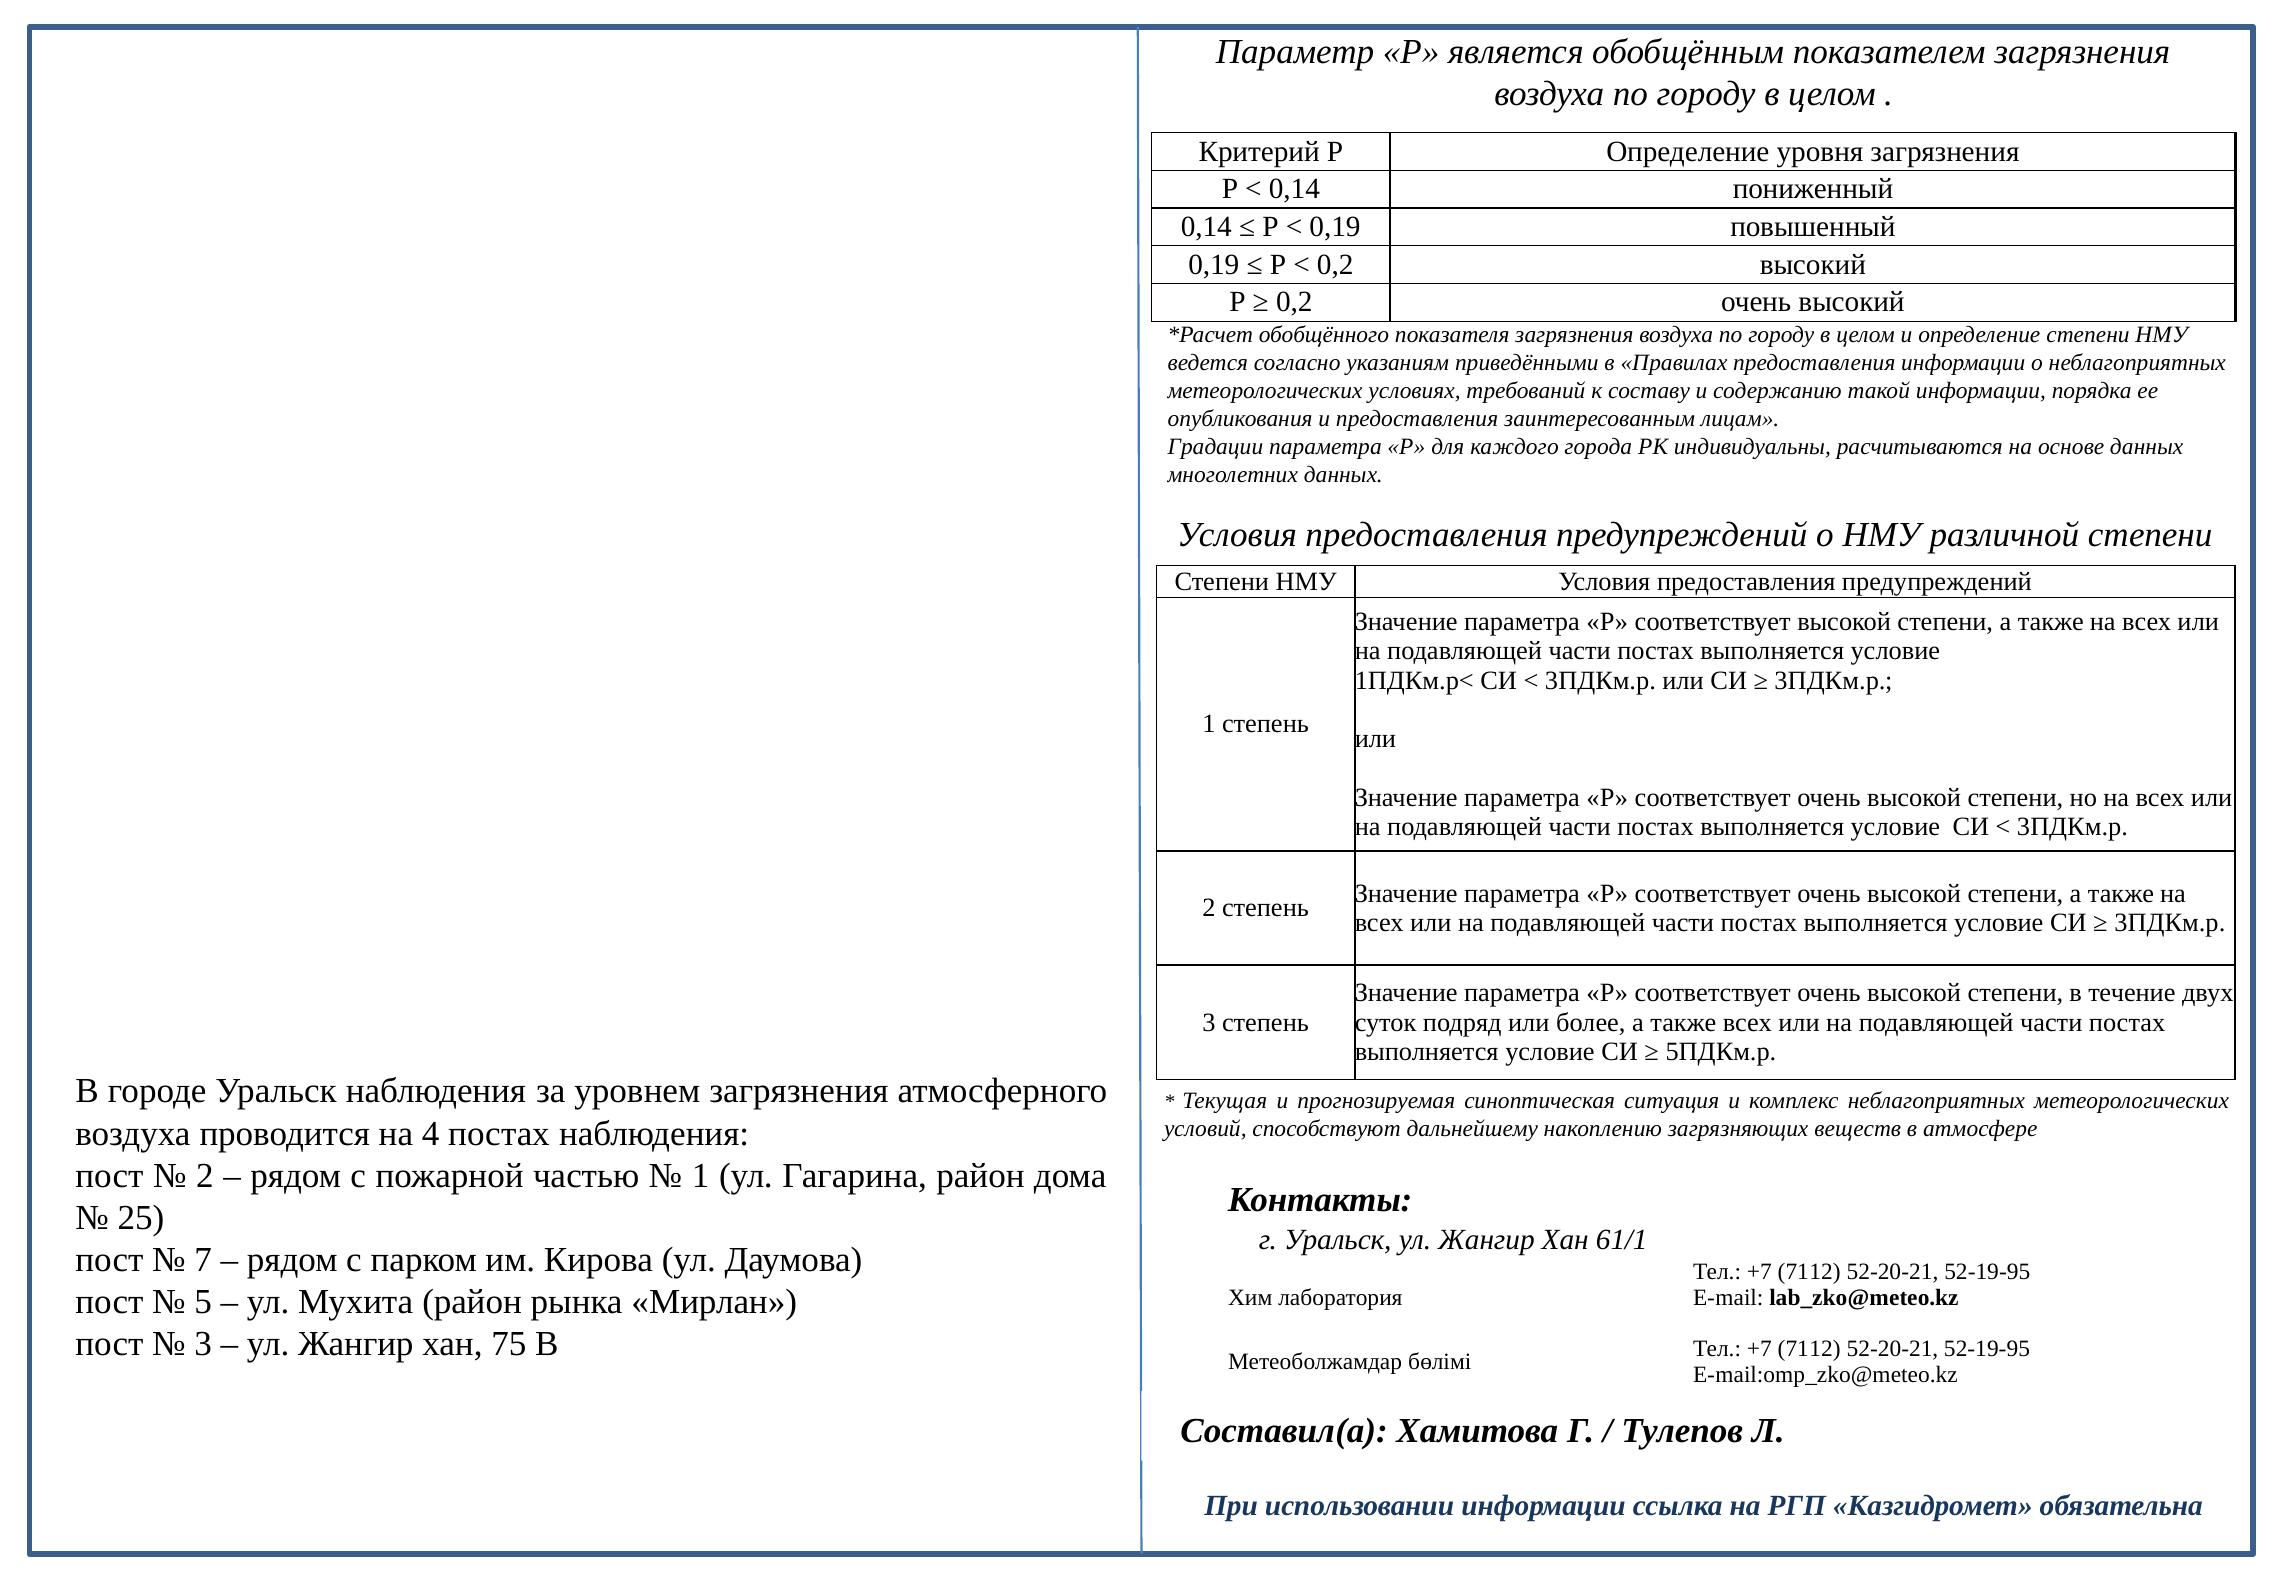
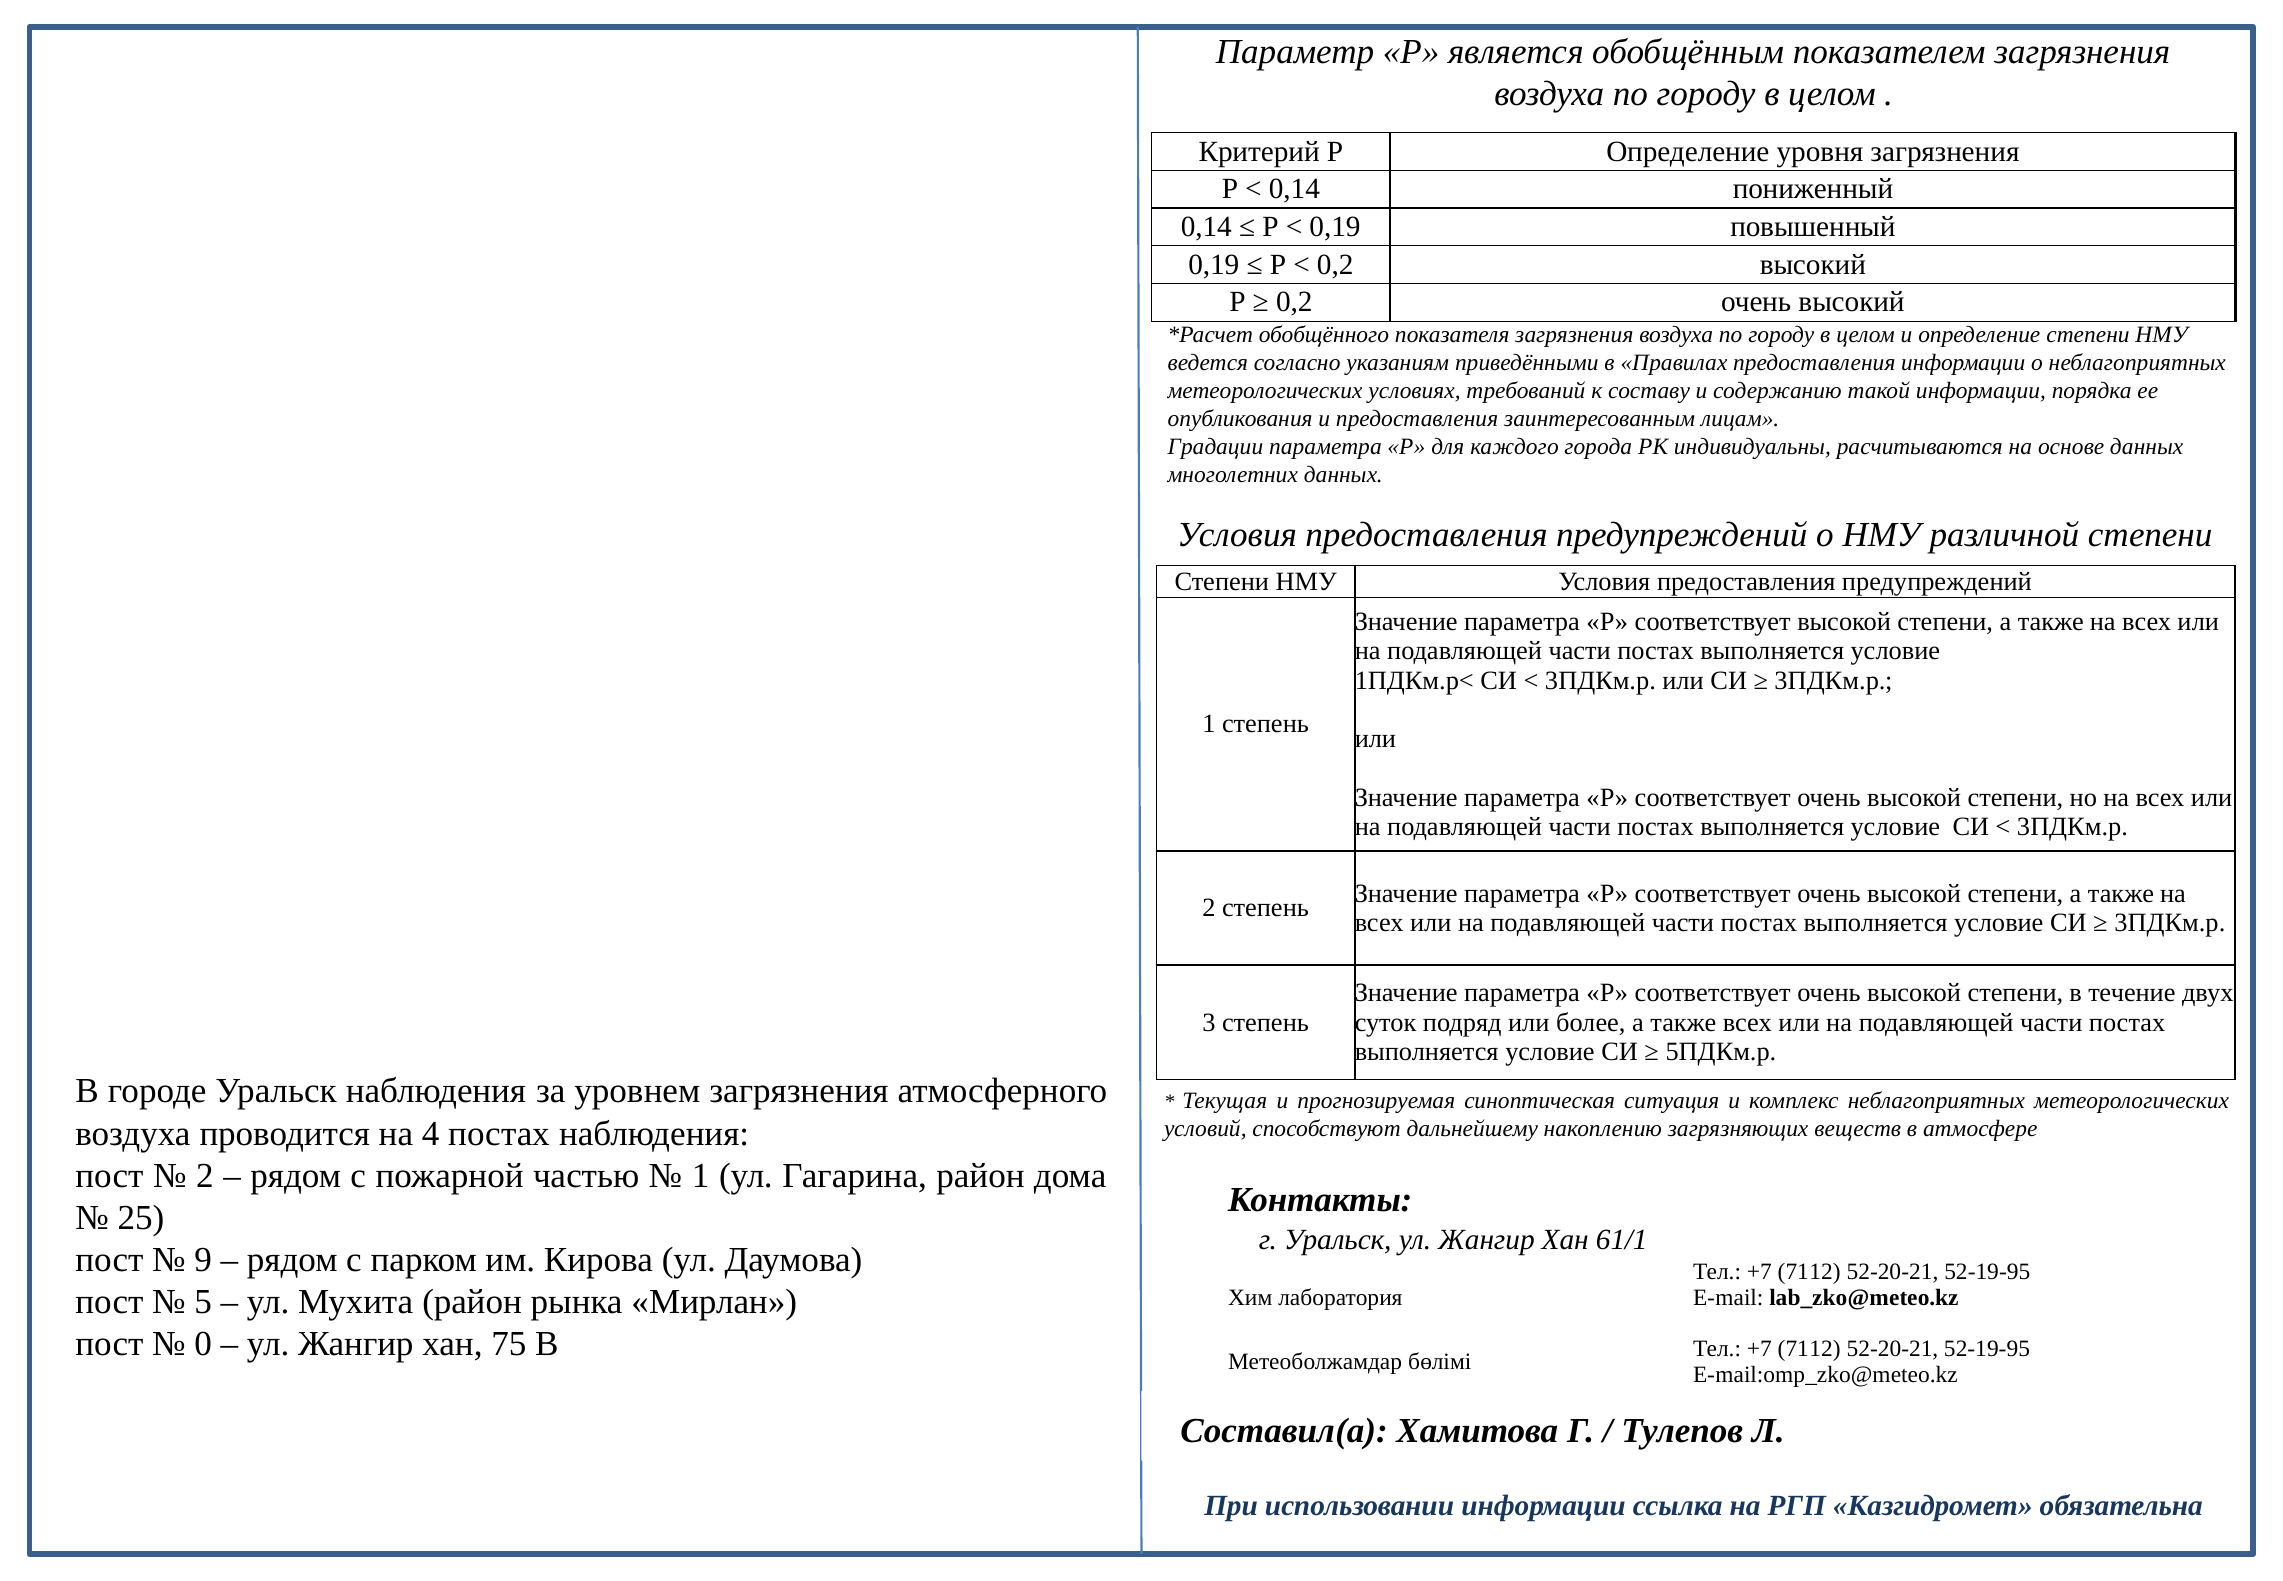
7: 7 -> 9
3 at (203, 1344): 3 -> 0
